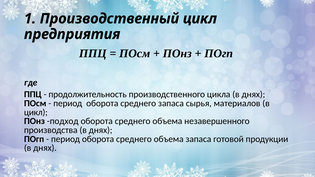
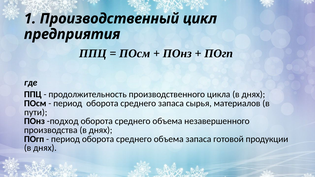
цикл at (36, 112): цикл -> пути
